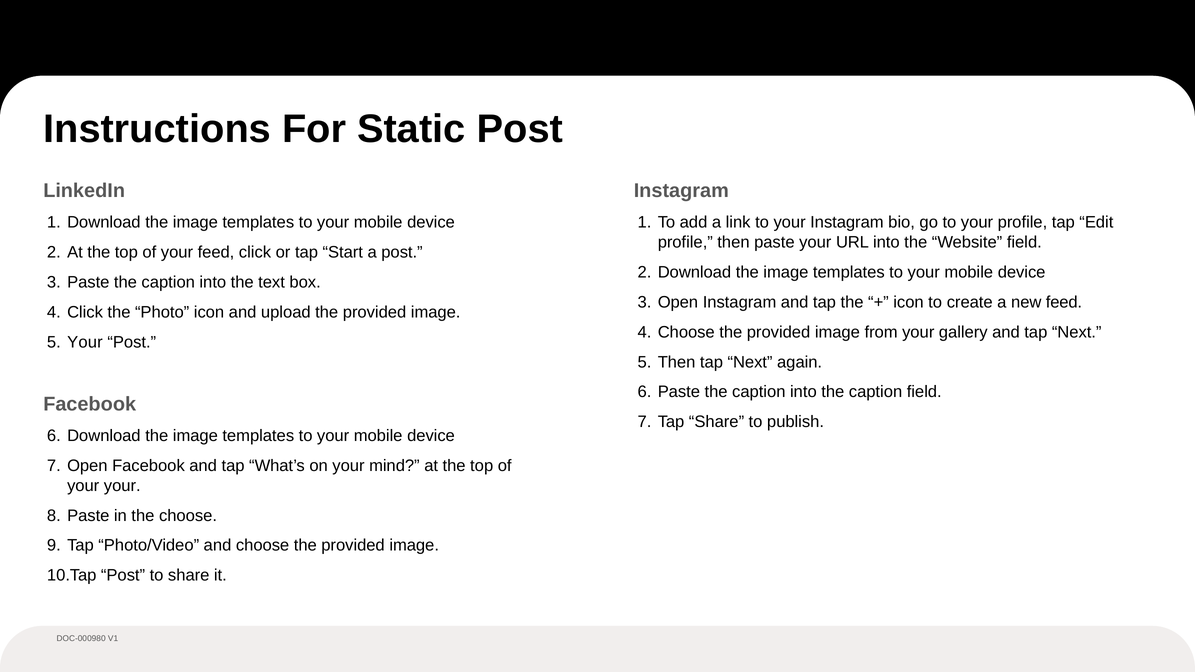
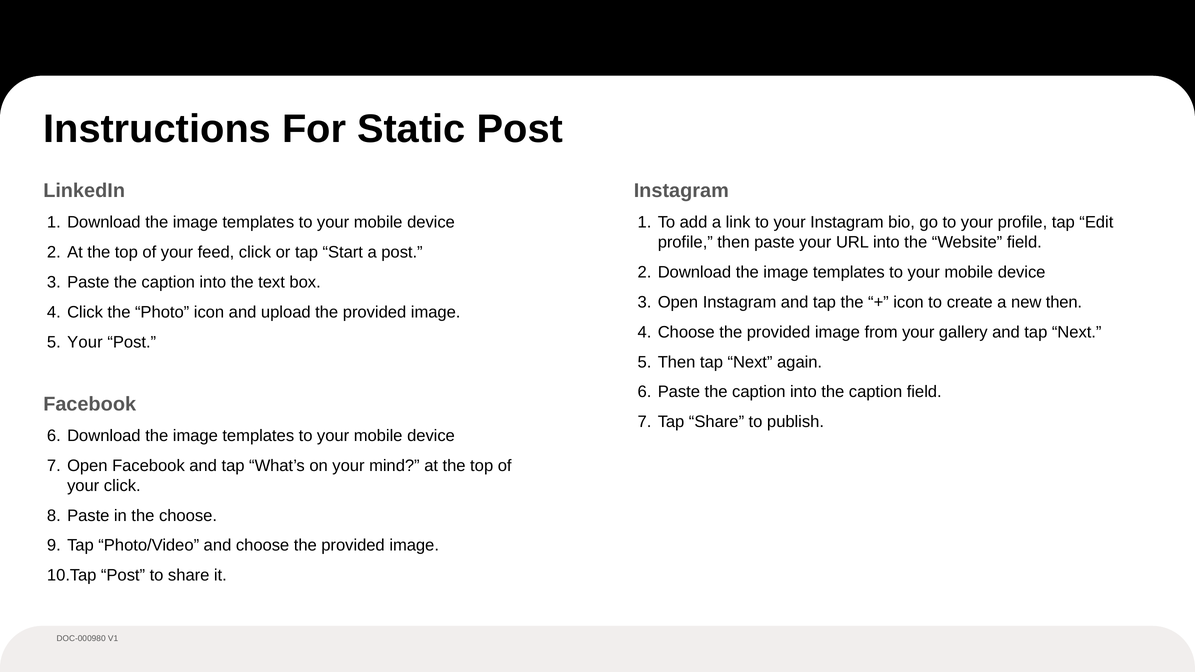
new feed: feed -> then
your your: your -> click
